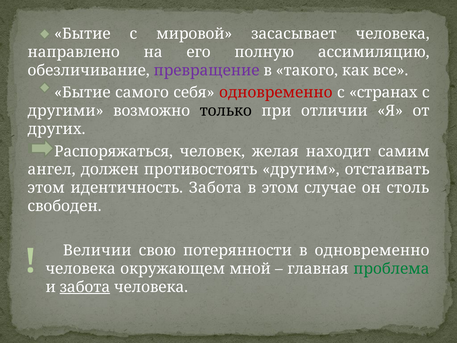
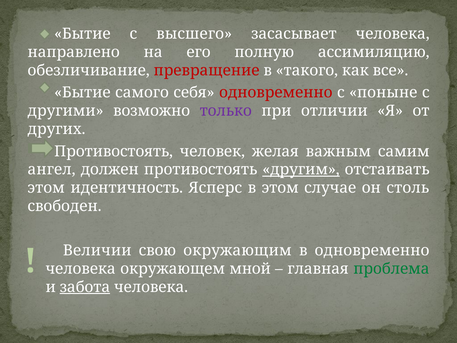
мировой: мировой -> высшего
превращение colour: purple -> red
странах: странах -> поныне
только colour: black -> purple
Распоряжаться at (114, 151): Распоряжаться -> Противостоять
находит: находит -> важным
другим underline: none -> present
идентичность Забота: Забота -> Ясперс
потерянности: потерянности -> окружающим
